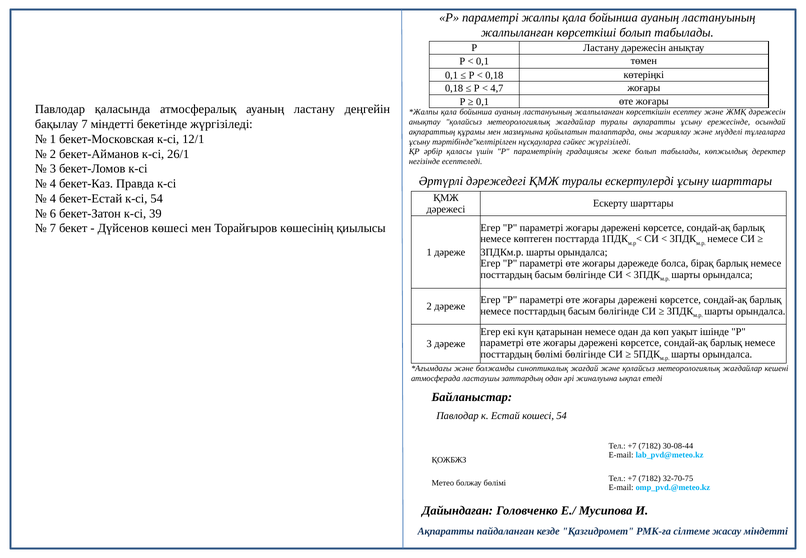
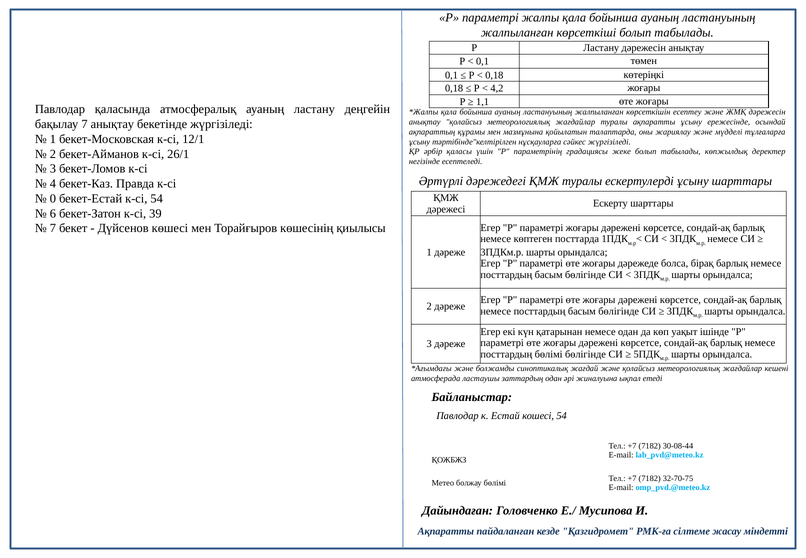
4,7: 4,7 -> 4,2
0,1 at (483, 102): 0,1 -> 1,1
7 міндетті: міндетті -> анықтау
4 at (53, 199): 4 -> 0
